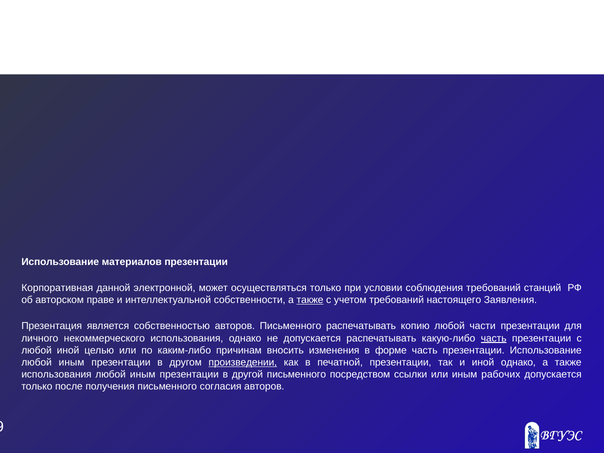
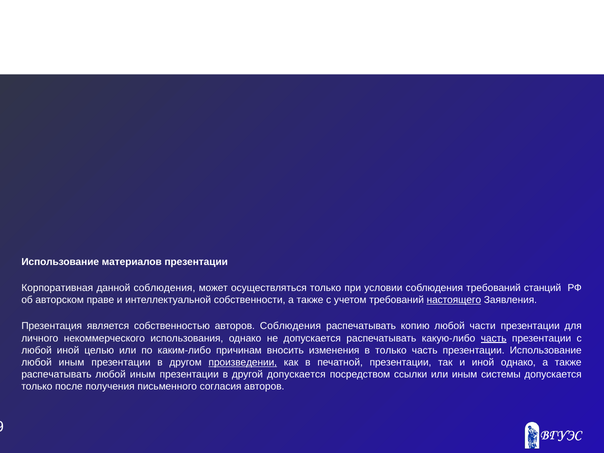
данной электронной: электронной -> соблюдения
также at (310, 300) underline: present -> none
настоящего underline: none -> present
авторов Письменного: Письменного -> Соблюдения
в форме: форме -> только
использования at (56, 374): использования -> распечатывать
другой письменного: письменного -> допускается
рабочих: рабочих -> системы
